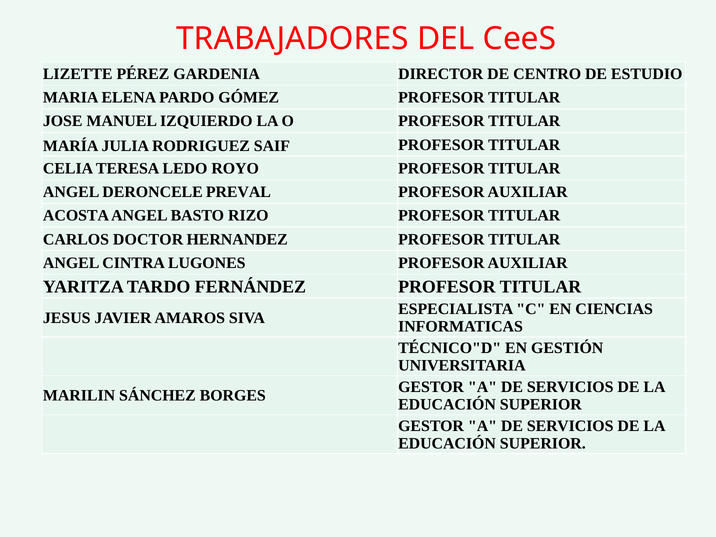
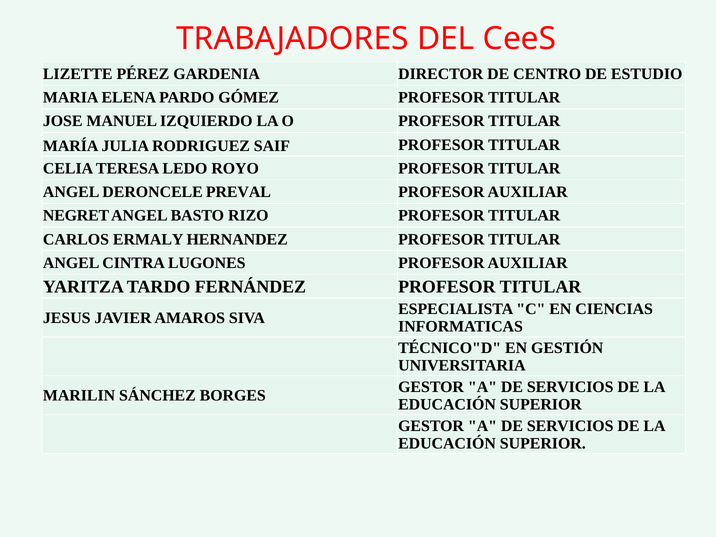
ACOSTA: ACOSTA -> NEGRET
DOCTOR: DOCTOR -> ERMALY
